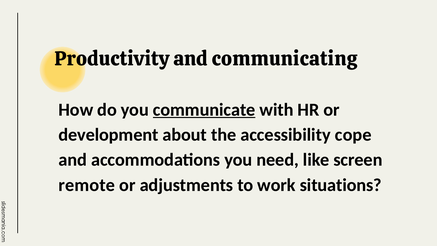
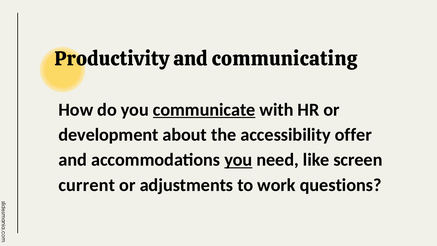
cope: cope -> offer
you at (238, 160) underline: none -> present
remote: remote -> current
situations: situations -> questions
